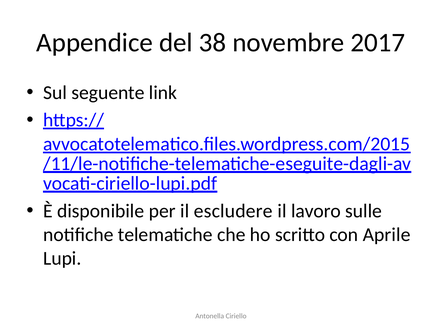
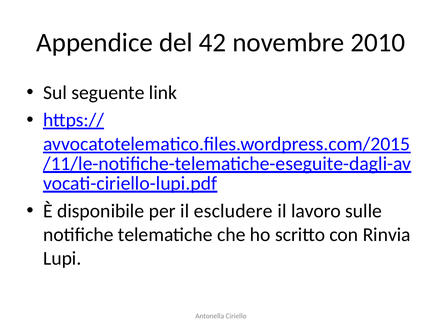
38: 38 -> 42
2017: 2017 -> 2010
Aprile: Aprile -> Rinvia
